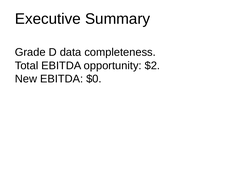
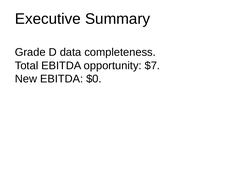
$2: $2 -> $7
